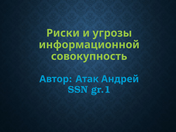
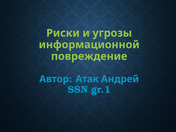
совокупность: совокупность -> повреждение
